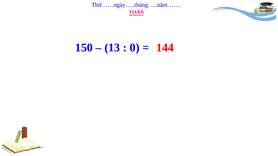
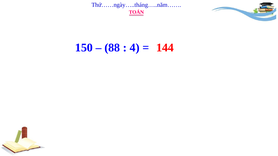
13: 13 -> 88
0: 0 -> 4
